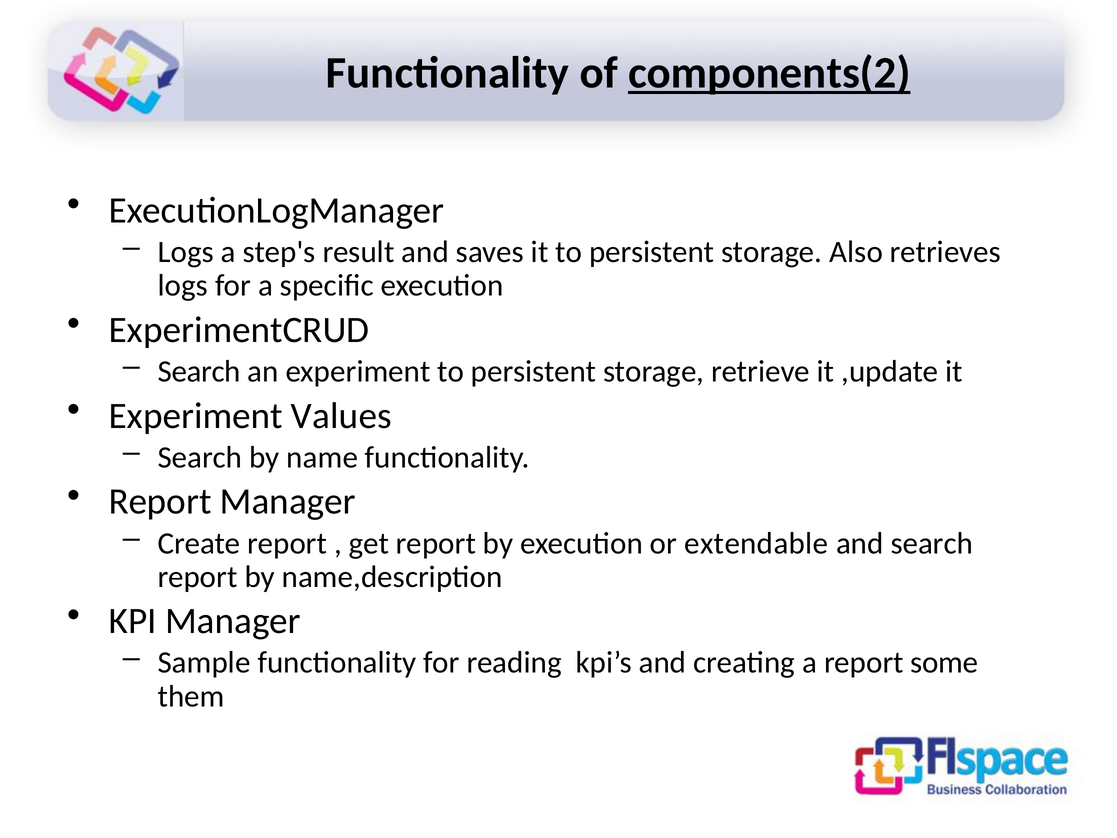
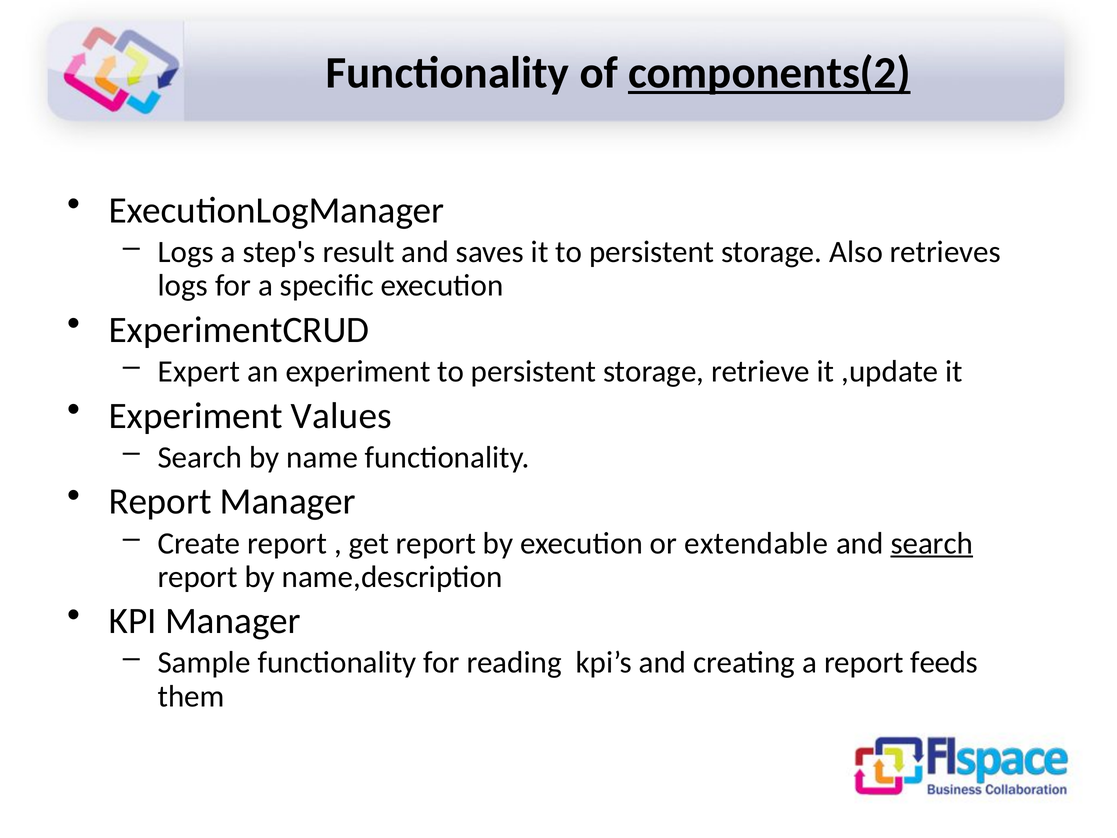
Search at (199, 371): Search -> Expert
search at (932, 543) underline: none -> present
some: some -> feeds
